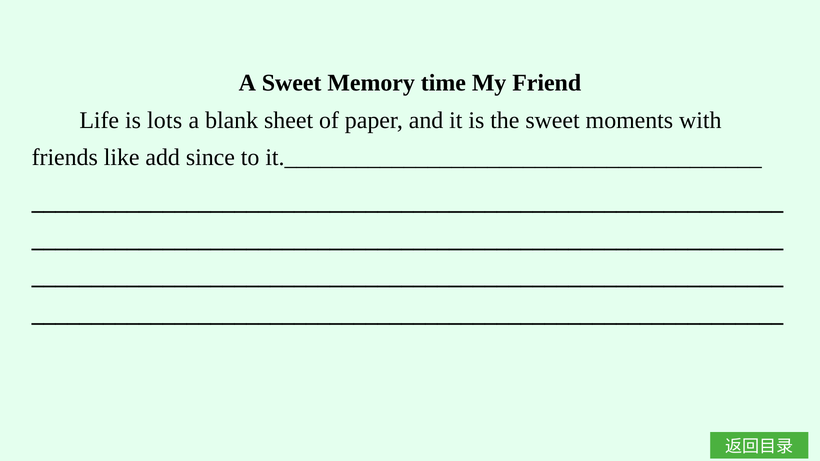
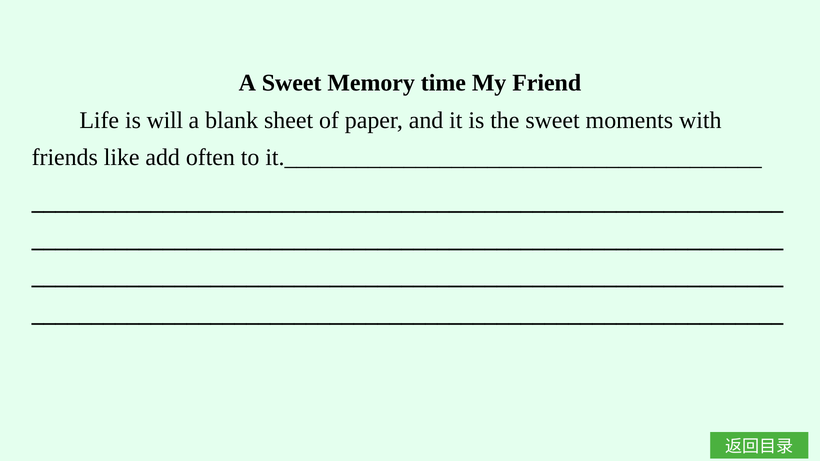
lots: lots -> will
since: since -> often
